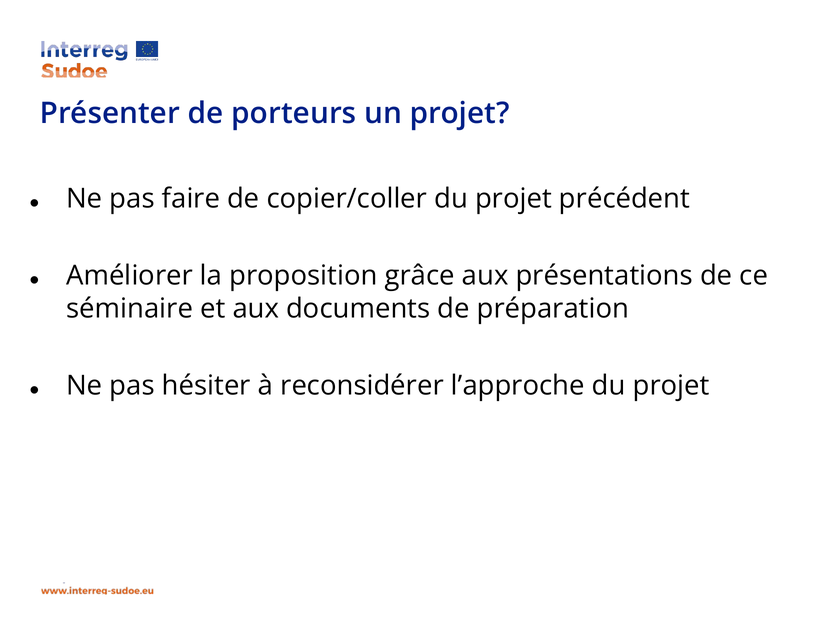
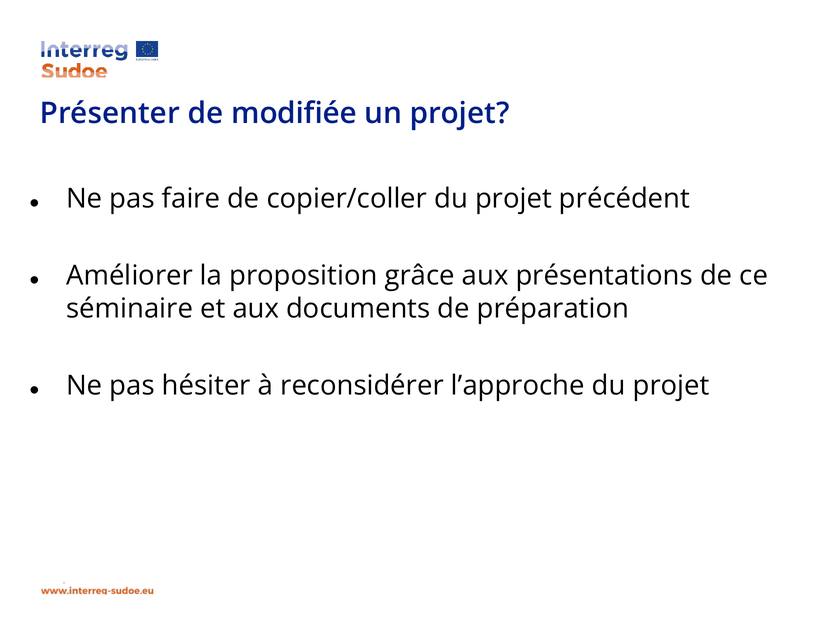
porteurs: porteurs -> modifiée
